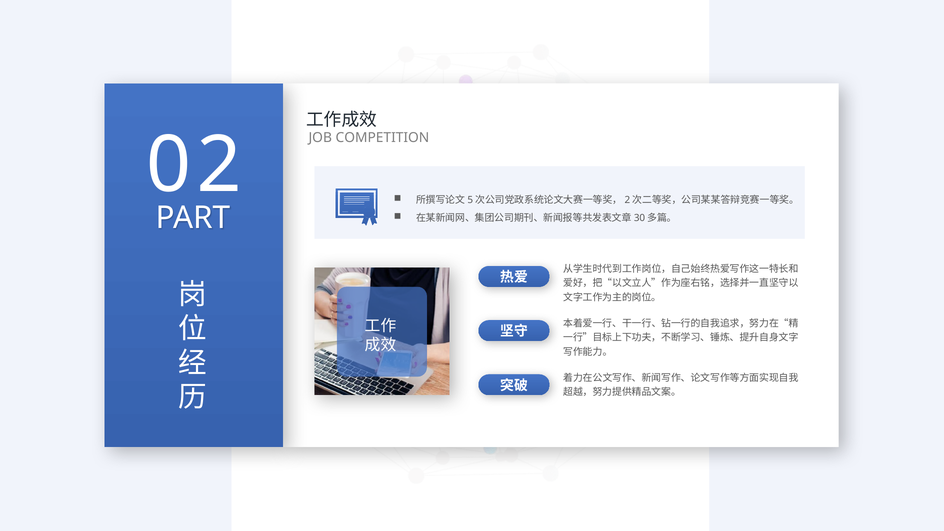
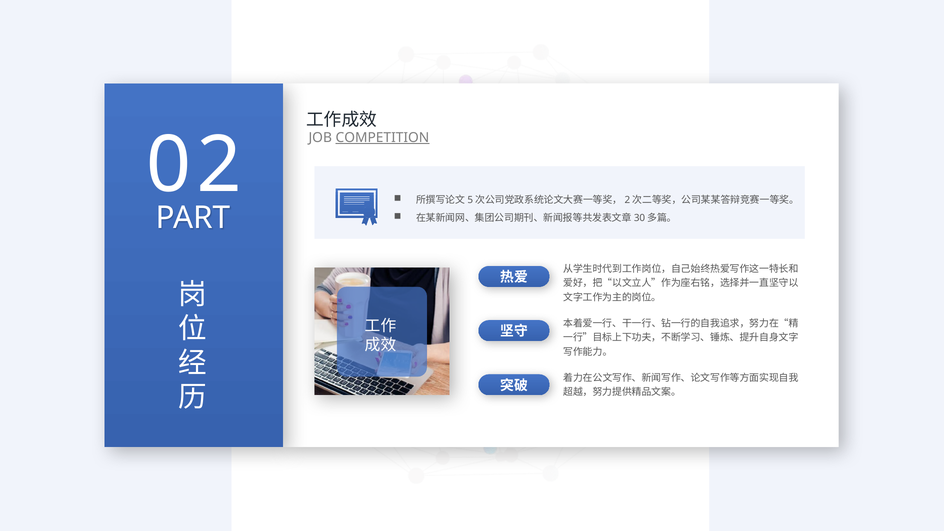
COMPETITION underline: none -> present
